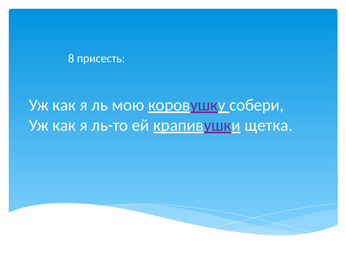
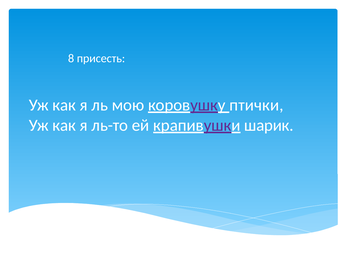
собери: собери -> птички
щетка: щетка -> шарик
